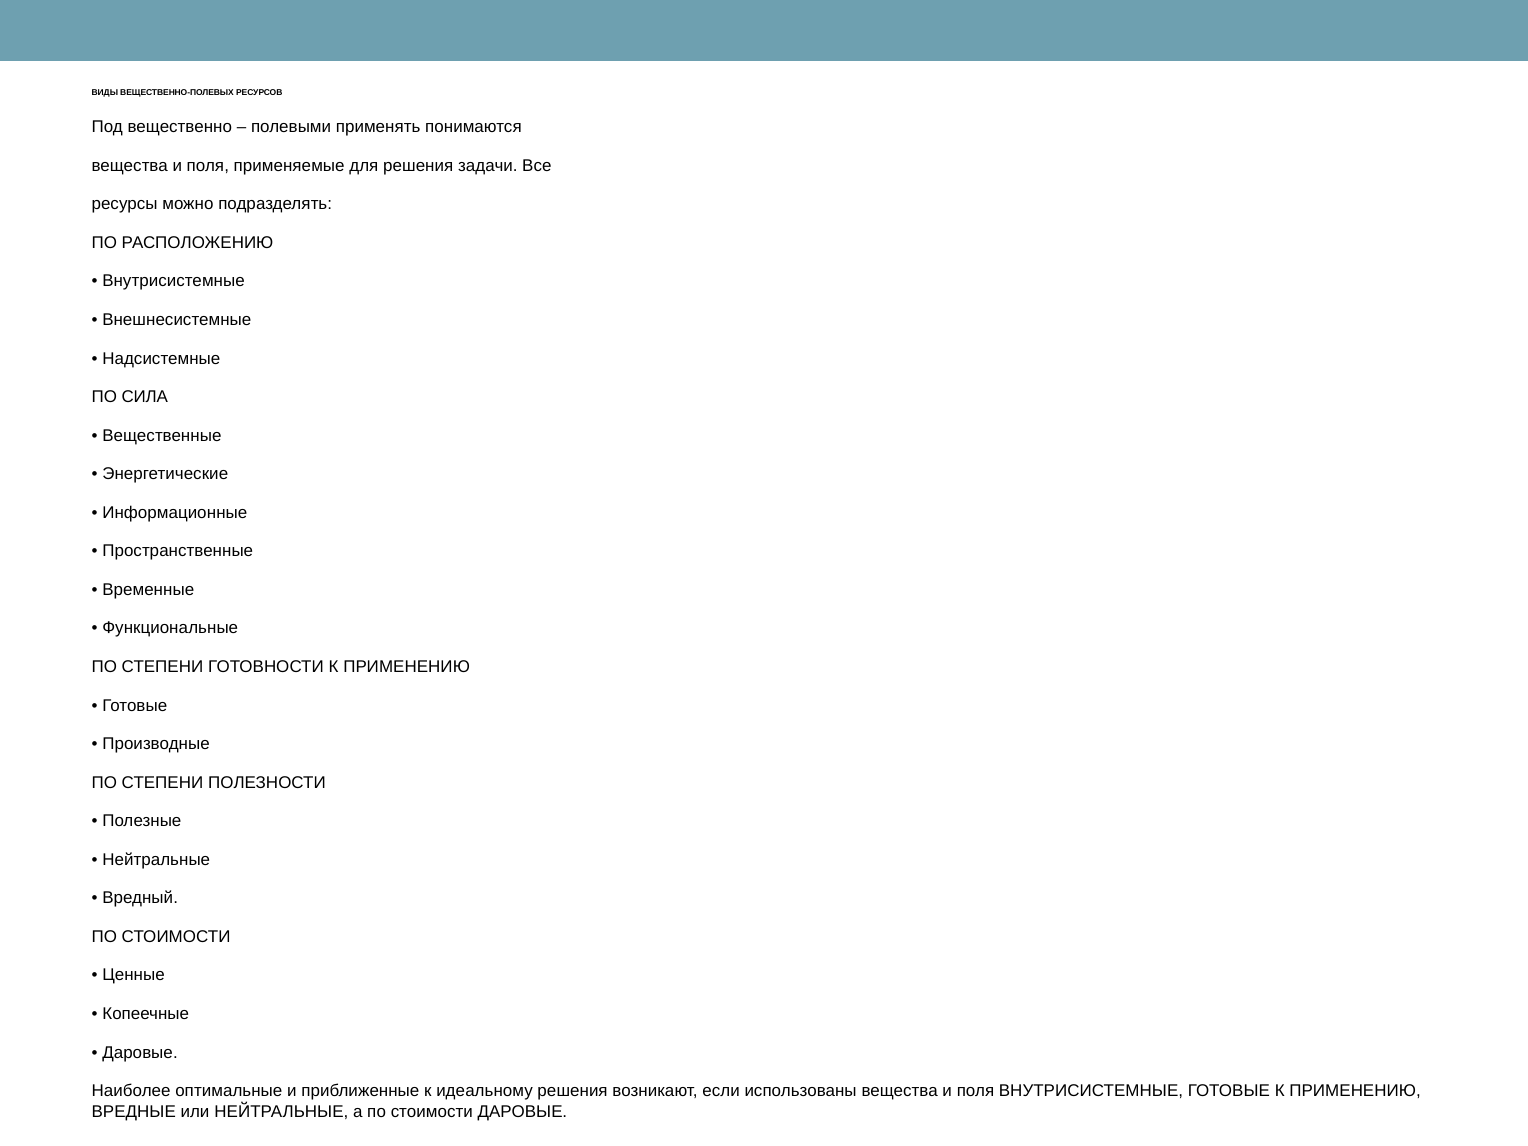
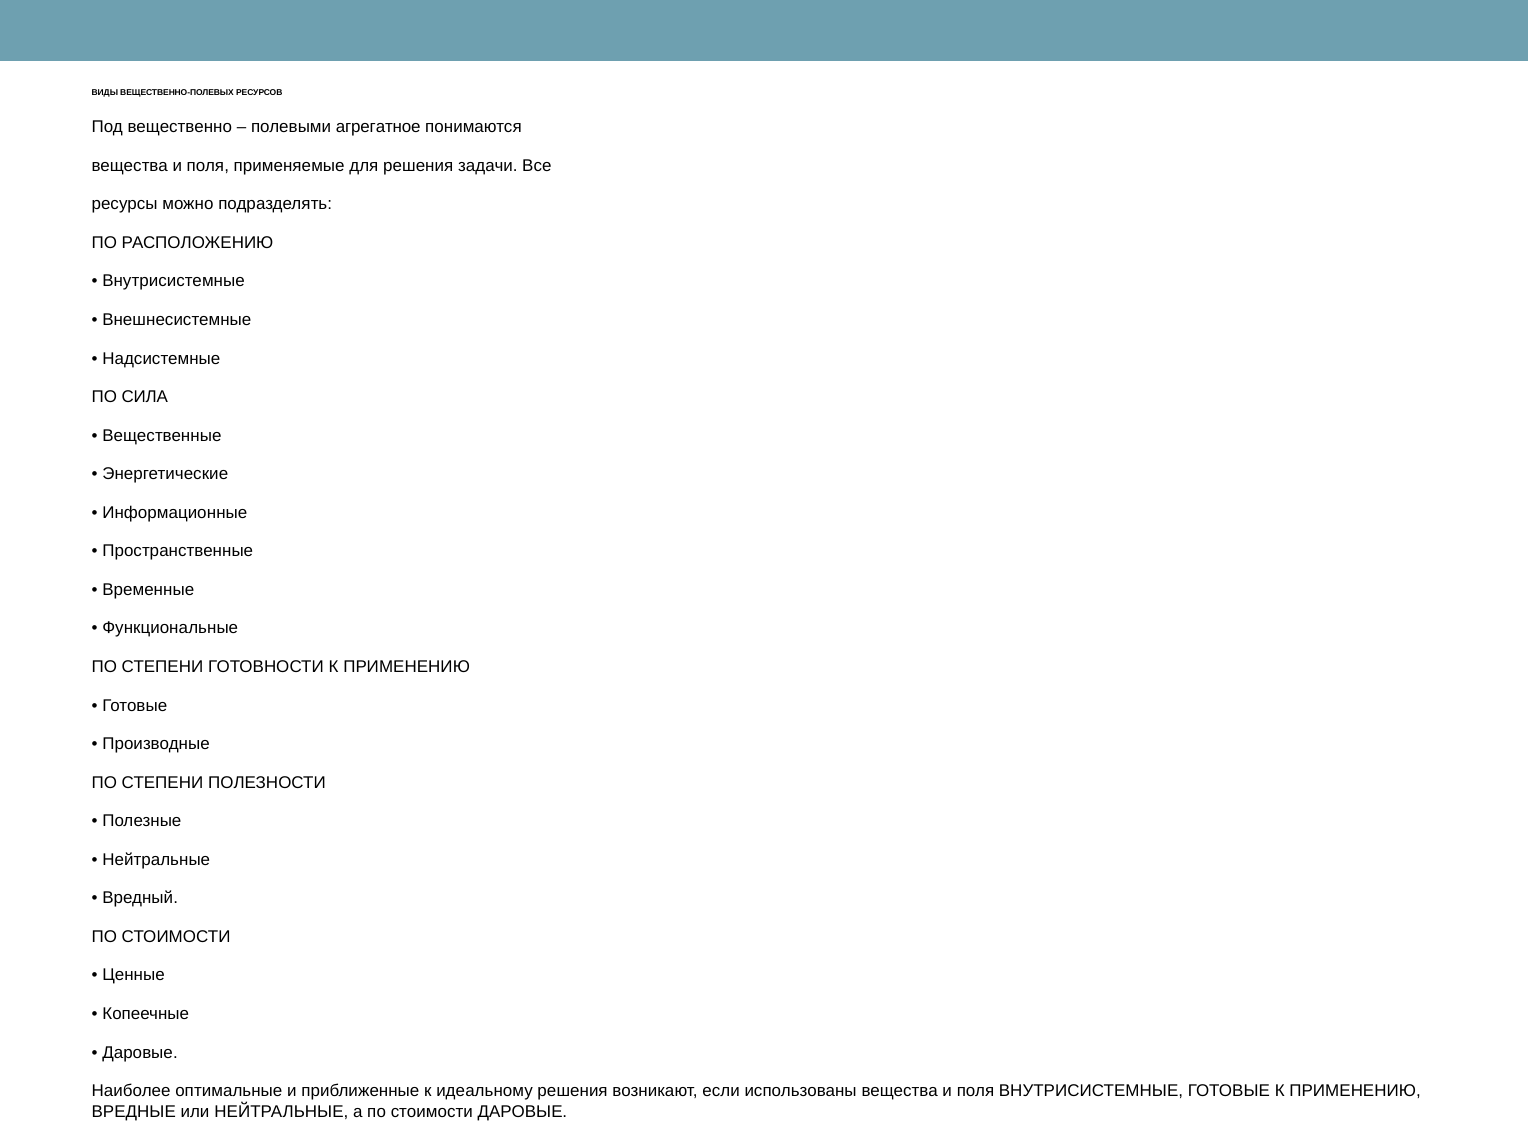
применять: применять -> агрегатное
